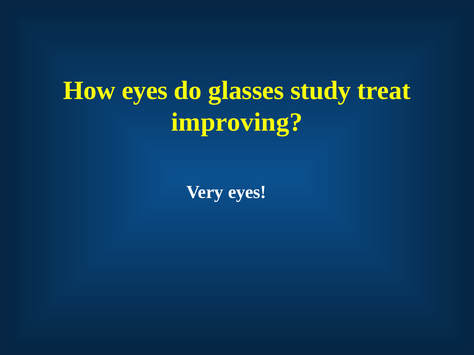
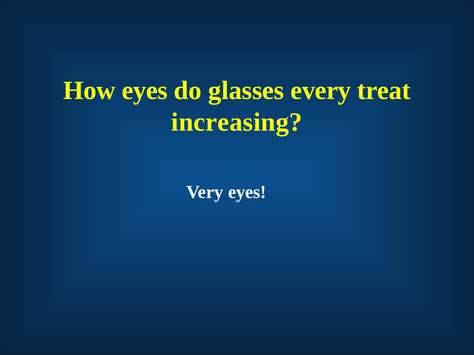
study: study -> every
improving: improving -> increasing
